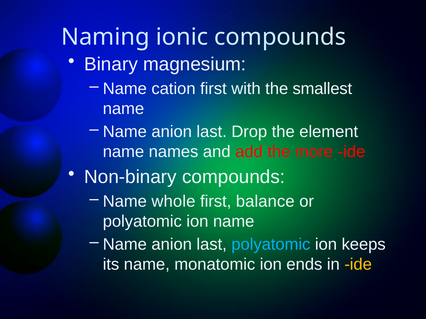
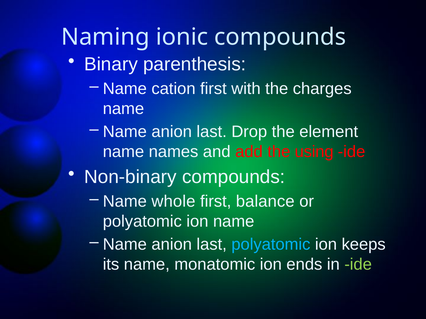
magnesium: magnesium -> parenthesis
smallest: smallest -> charges
more: more -> using
ide at (358, 265) colour: yellow -> light green
